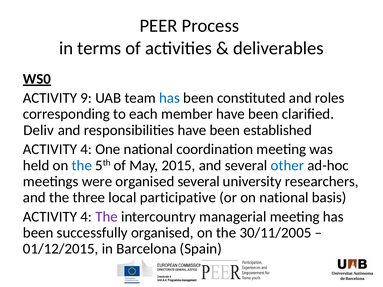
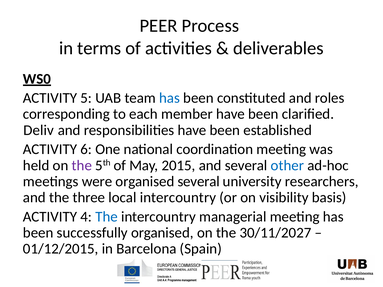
9: 9 -> 5
4 at (86, 149): 4 -> 6
the at (82, 165) colour: blue -> purple
local participative: participative -> intercountry
on national: national -> visibility
The at (107, 217) colour: purple -> blue
30/11/2005: 30/11/2005 -> 30/11/2027
